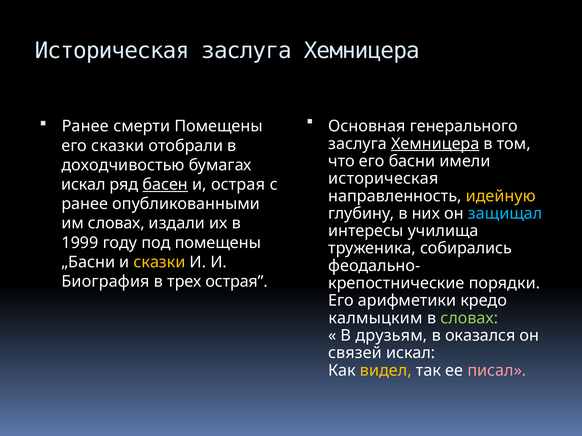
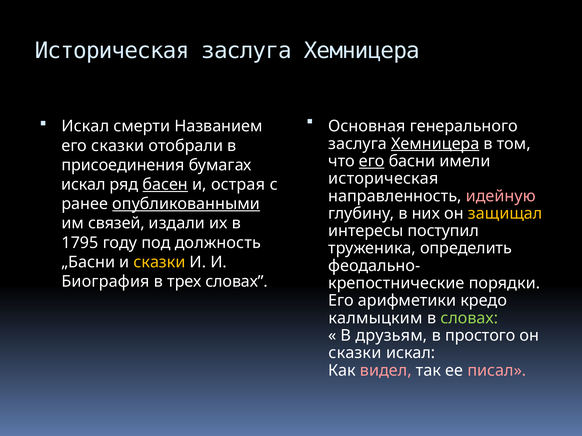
Ранее at (85, 126): Ранее -> Искал
смерти Помещены: Помещены -> Названием
его at (372, 161) underline: none -> present
доходчивостью: доходчивостью -> присоединения
идейную colour: yellow -> pink
опубликованными underline: none -> present
защищал colour: light blue -> yellow
им словах: словах -> связей
училища: училища -> поступил
1999: 1999 -> 1795
под помещены: помещены -> должность
собирались: собирались -> определить
трех острая: острая -> словах
оказался: оказался -> простого
связей at (355, 353): связей -> сказки
видел colour: yellow -> pink
